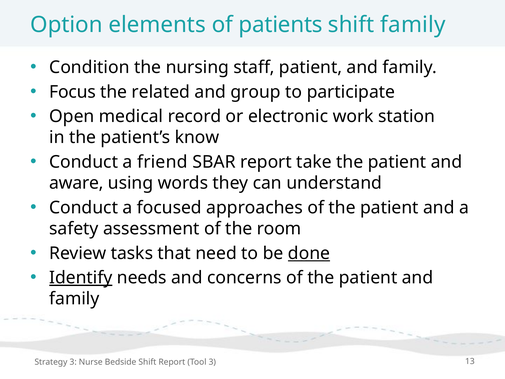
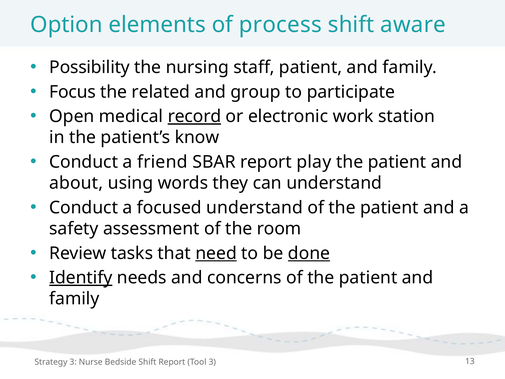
patients: patients -> process
shift family: family -> aware
Condition: Condition -> Possibility
record underline: none -> present
take: take -> play
aware: aware -> about
focused approaches: approaches -> understand
need underline: none -> present
